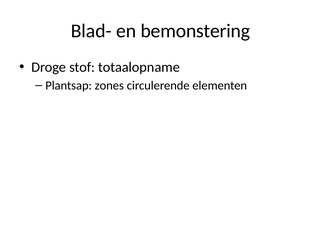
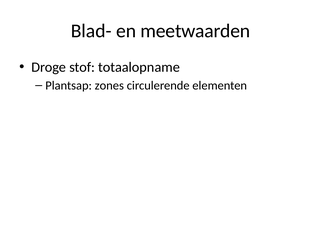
bemonstering: bemonstering -> meetwaarden
